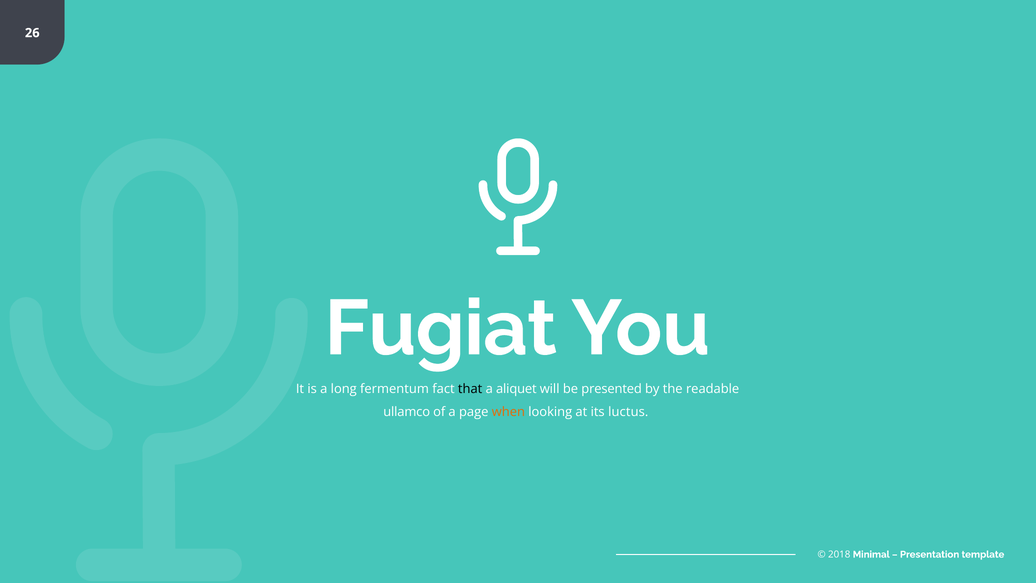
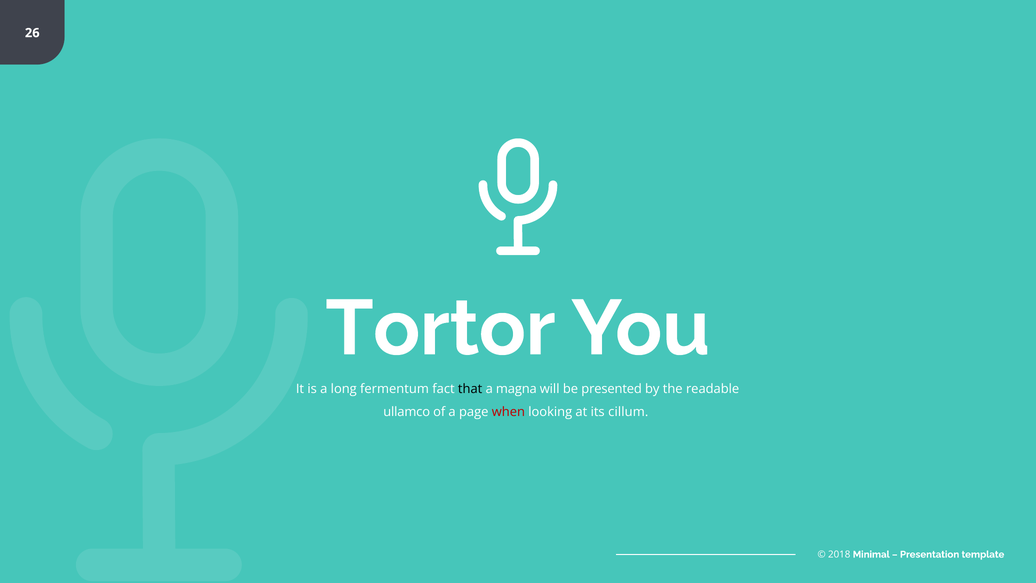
Fugiat: Fugiat -> Tortor
aliquet: aliquet -> magna
when colour: orange -> red
luctus: luctus -> cillum
